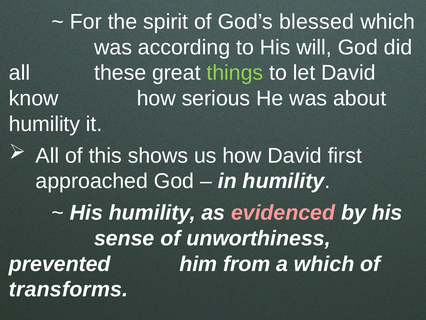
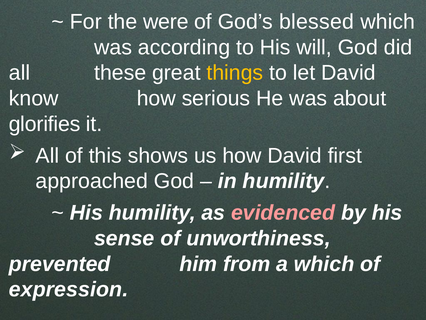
spirit: spirit -> were
things colour: light green -> yellow
humility at (44, 124): humility -> glorifies
transforms: transforms -> expression
